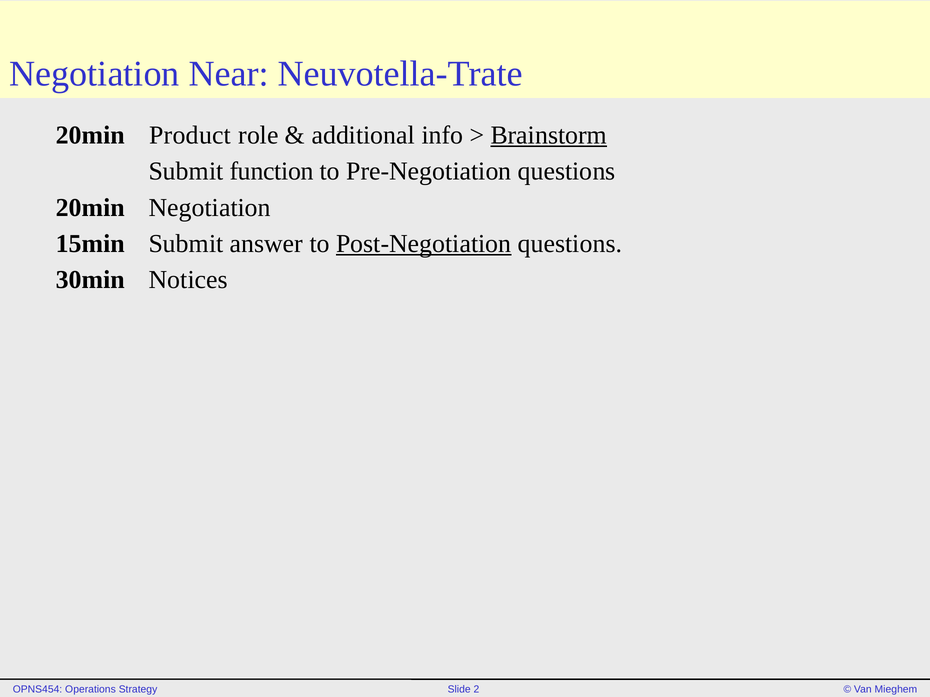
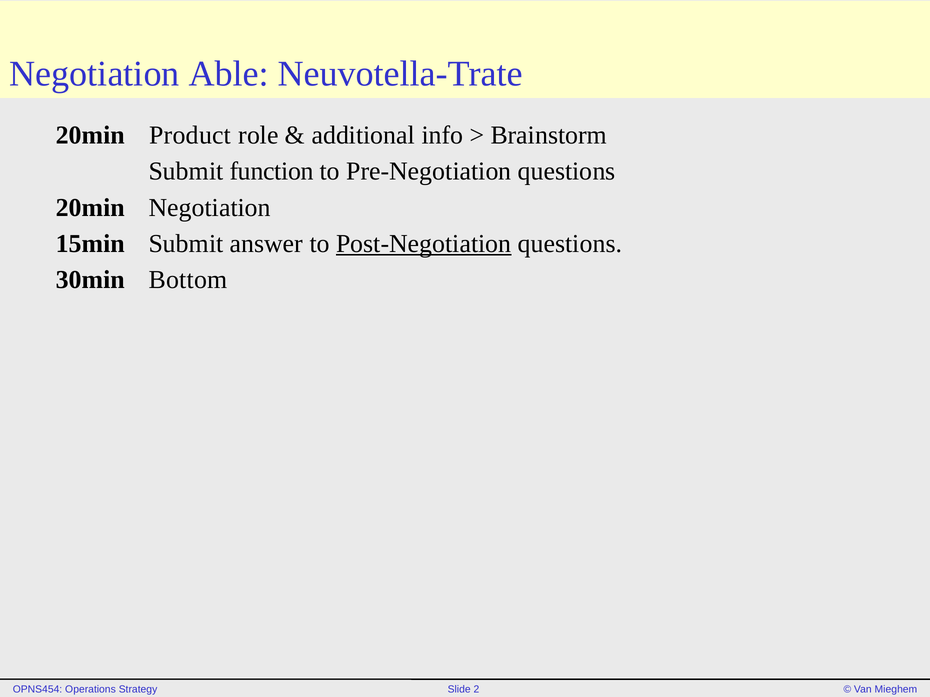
Near: Near -> Able
Brainstorm underline: present -> none
Notices: Notices -> Bottom
